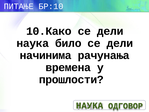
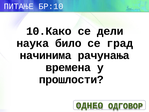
дели at (120, 43): дели -> град
НАУКА at (90, 105): НАУКА -> ОДНЕО
